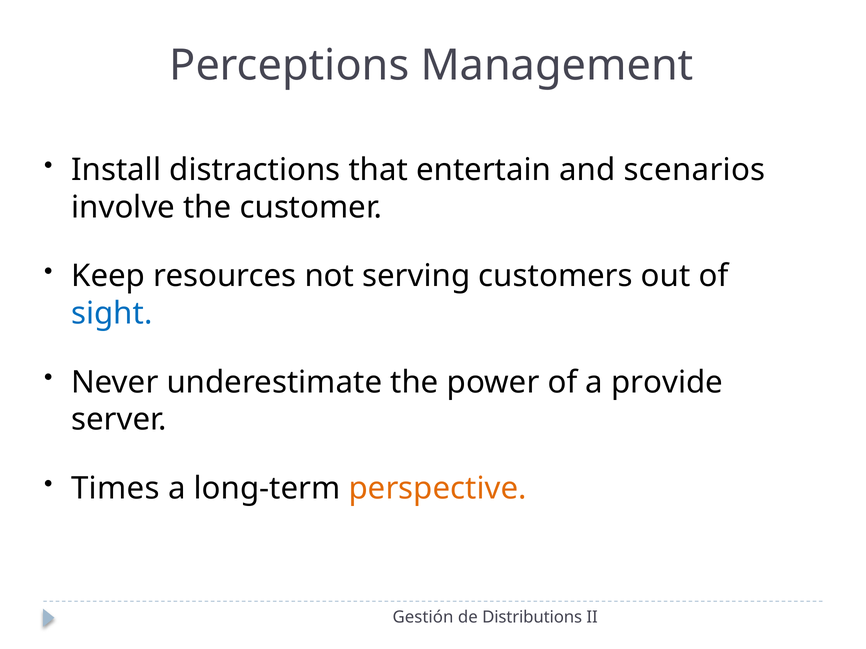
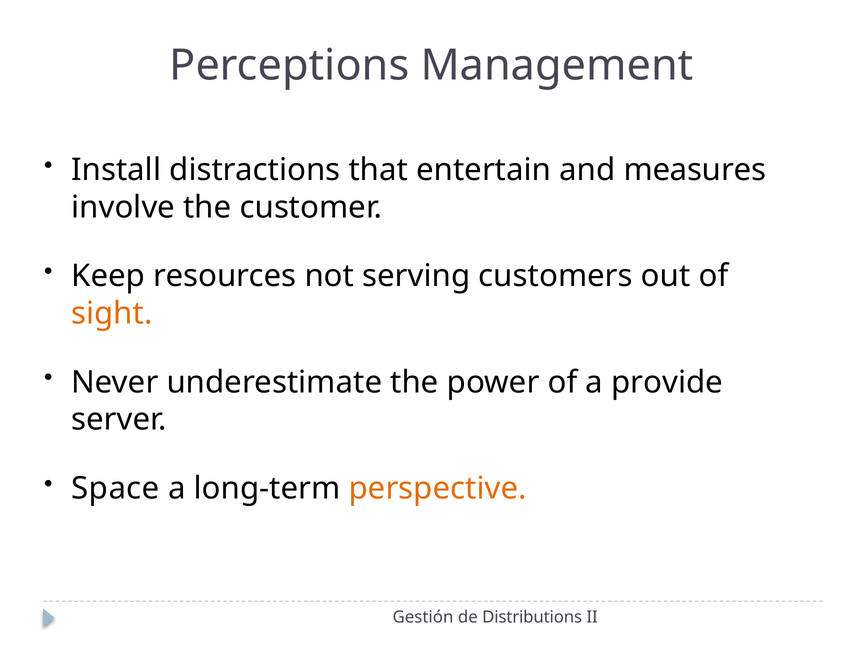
scenarios: scenarios -> measures
sight colour: blue -> orange
Times: Times -> Space
